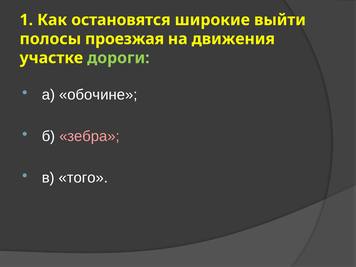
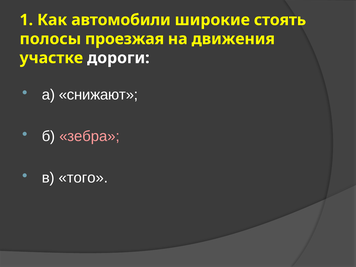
остановятся: остановятся -> автомобили
выйти: выйти -> стоять
дороги colour: light green -> white
обочине: обочине -> снижают
